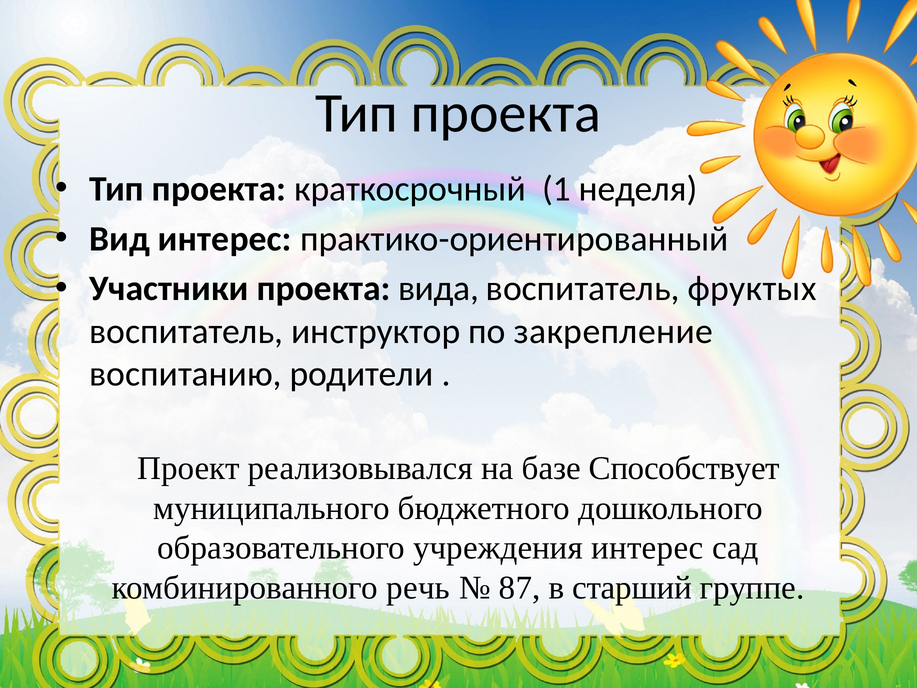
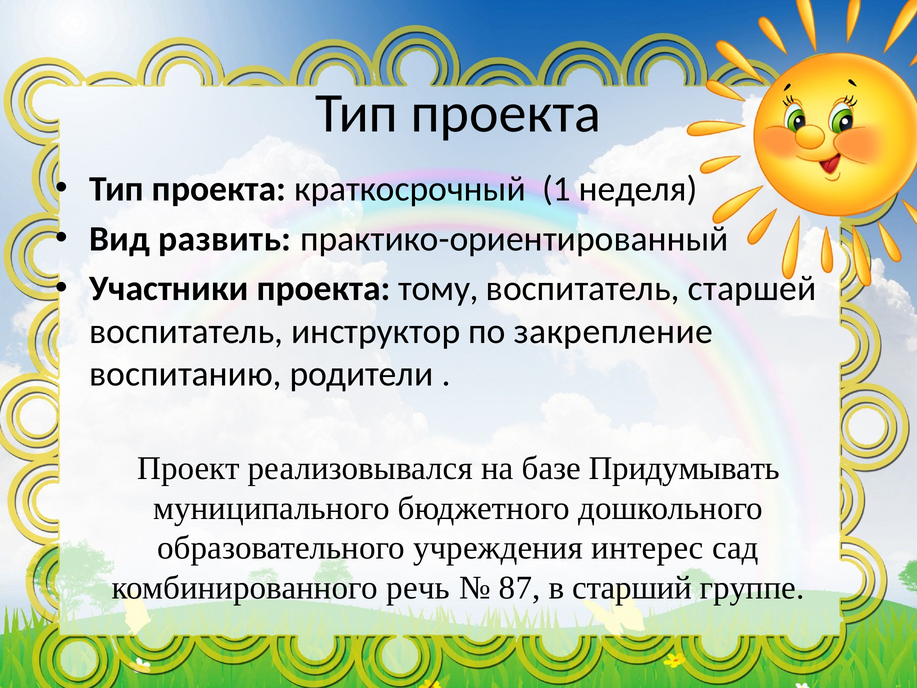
Вид интерес: интерес -> развить
вида: вида -> тому
фруктых: фруктых -> старшей
Способствует: Способствует -> Придумывать
